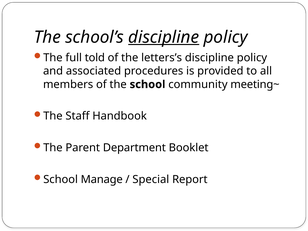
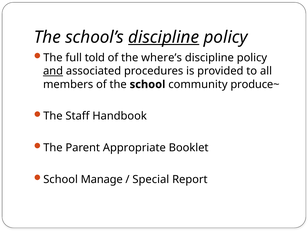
letters’s: letters’s -> where’s
and underline: none -> present
meeting~: meeting~ -> produce~
Department: Department -> Appropriate
